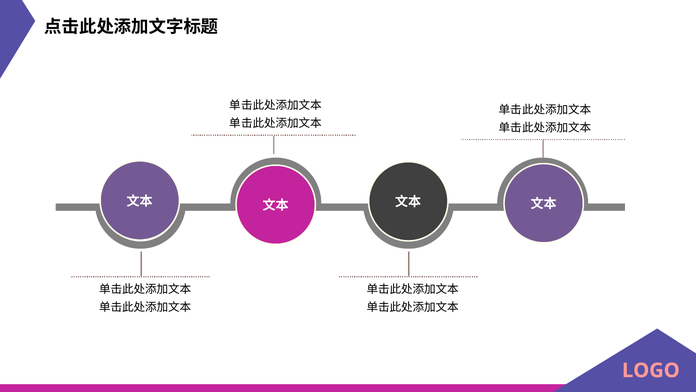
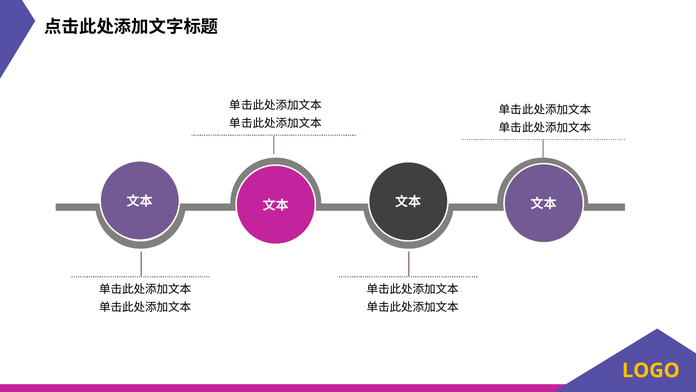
LOGO colour: pink -> yellow
